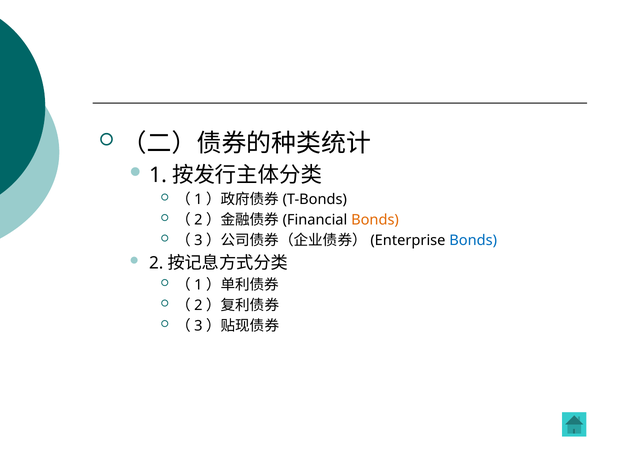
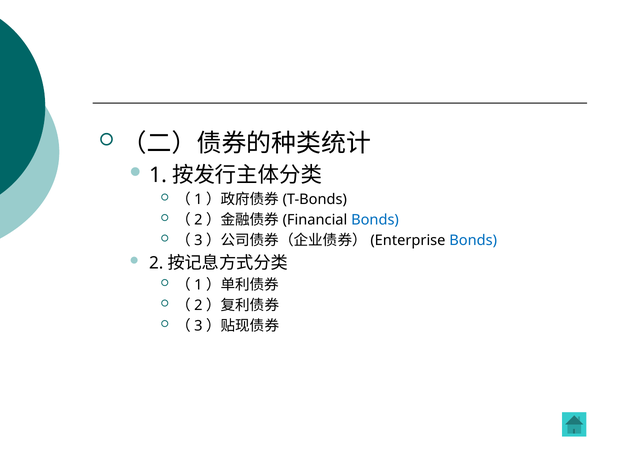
Bonds at (375, 220) colour: orange -> blue
